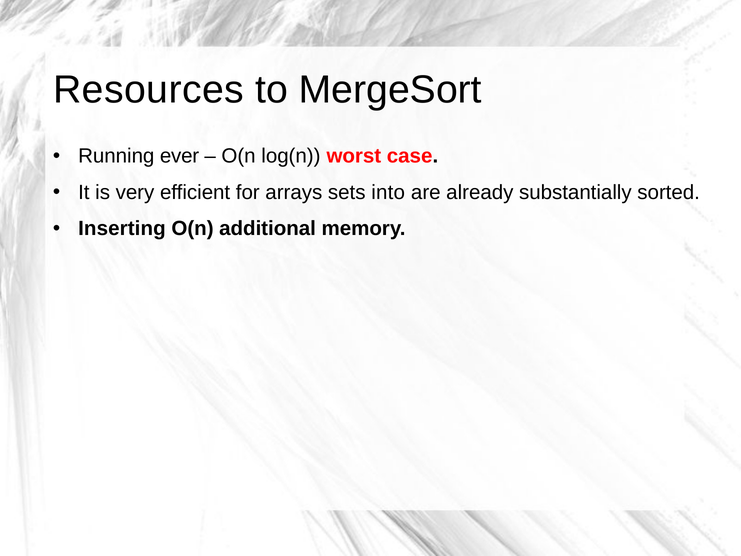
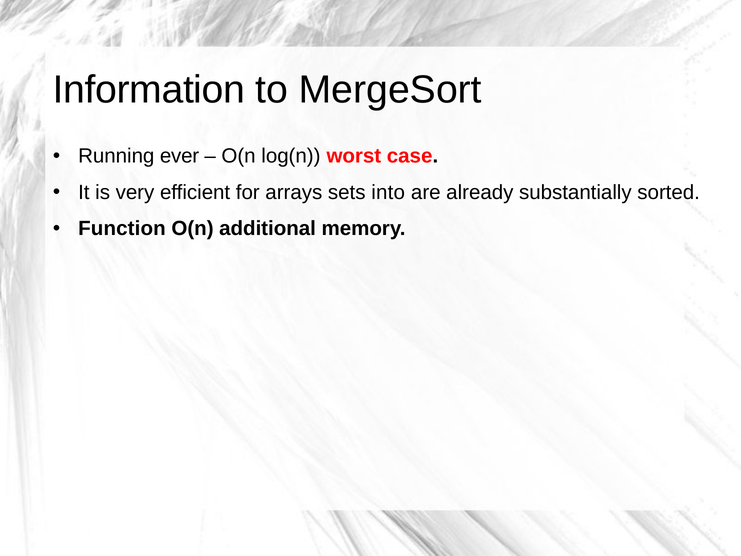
Resources: Resources -> Information
Inserting: Inserting -> Function
